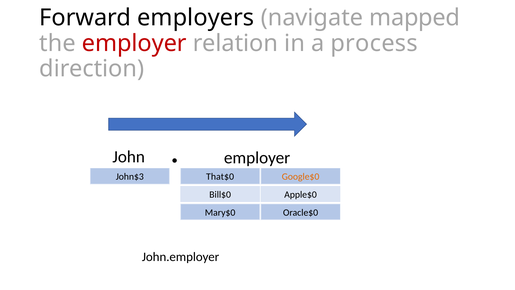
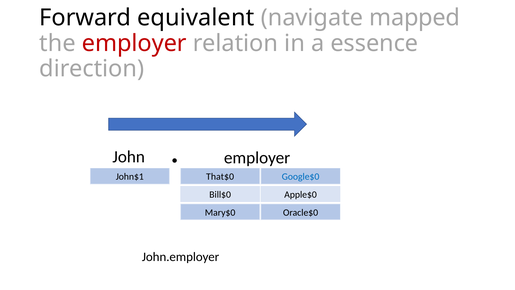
employers: employers -> equivalent
process: process -> essence
John$3: John$3 -> John$1
Google$0 colour: orange -> blue
